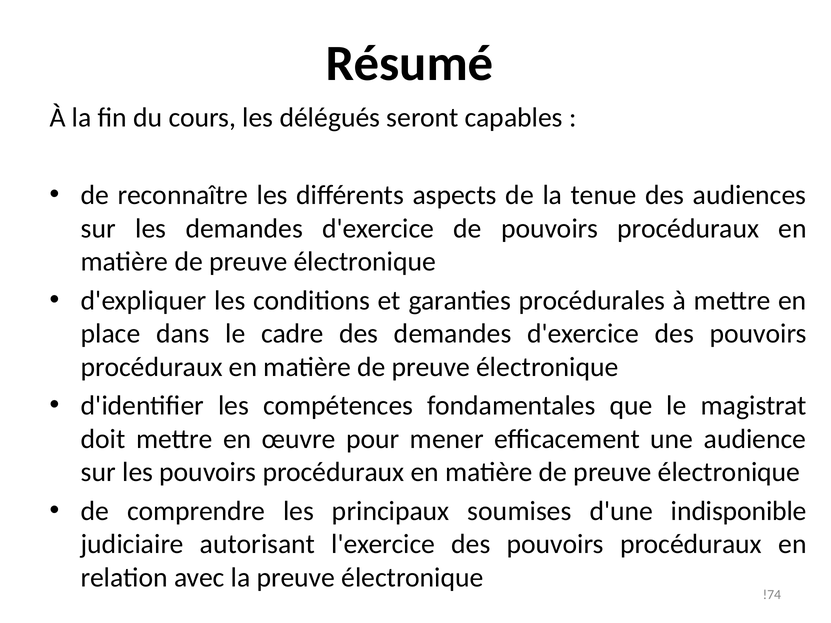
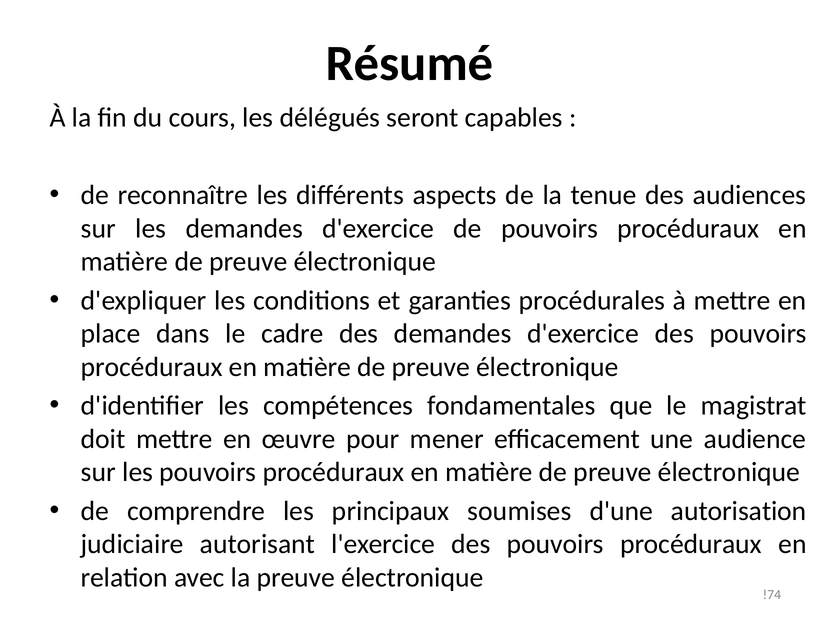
indisponible: indisponible -> autorisation
